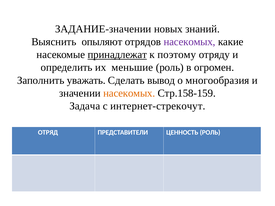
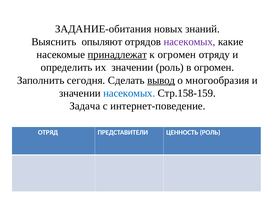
ЗАДАНИЕ-значении: ЗАДАНИЕ-значении -> ЗАДАНИЕ-обитания
к поэтому: поэтому -> огромен
их меньшие: меньшие -> значении
уважать: уважать -> сегодня
вывод underline: none -> present
насекомых at (129, 93) colour: orange -> blue
интернет-стрекочут: интернет-стрекочут -> интернет-поведение
